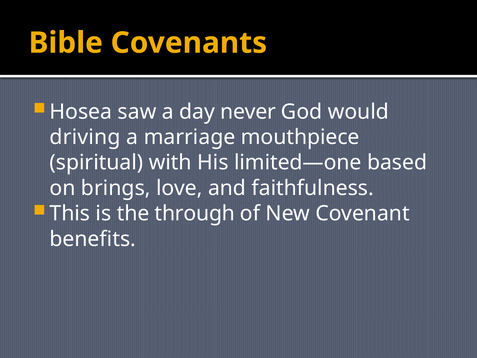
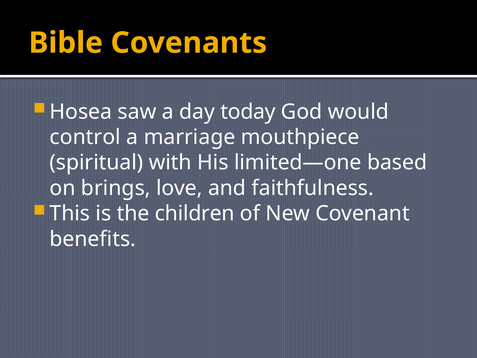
never: never -> today
driving: driving -> control
through: through -> children
